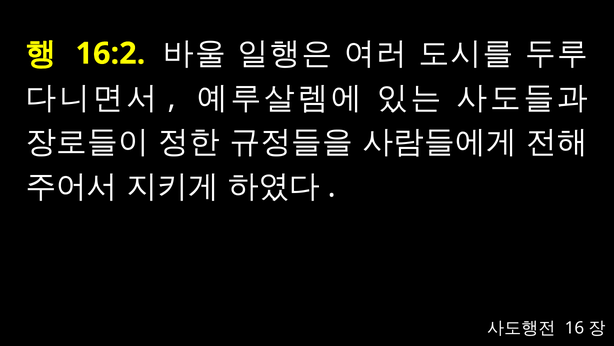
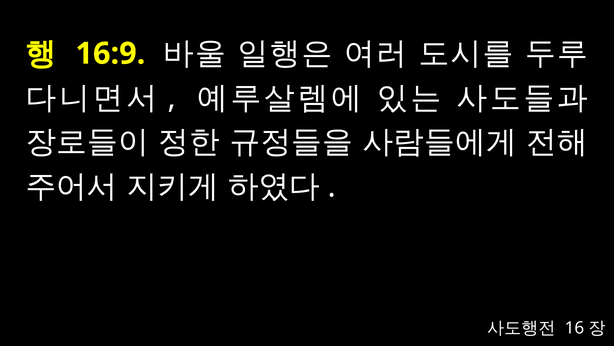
16:2: 16:2 -> 16:9
